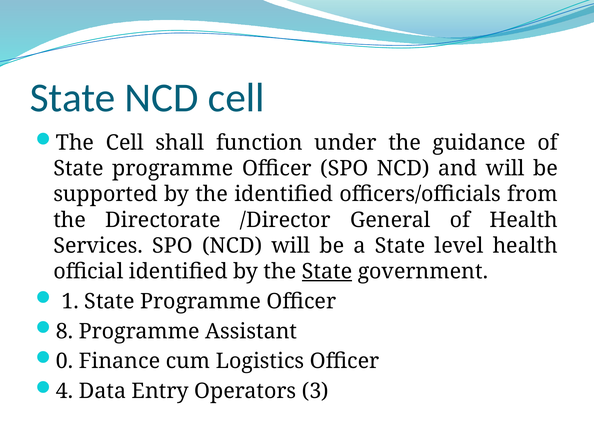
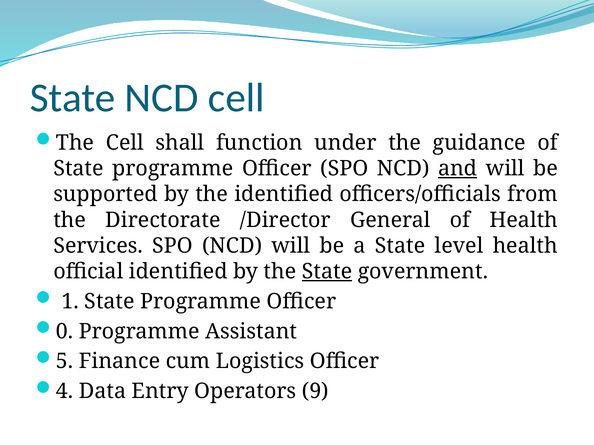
and underline: none -> present
8: 8 -> 0
0: 0 -> 5
3: 3 -> 9
